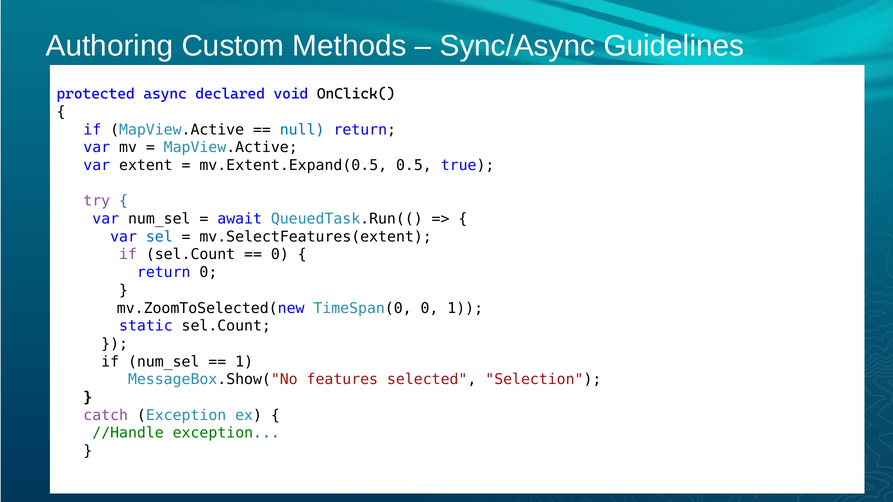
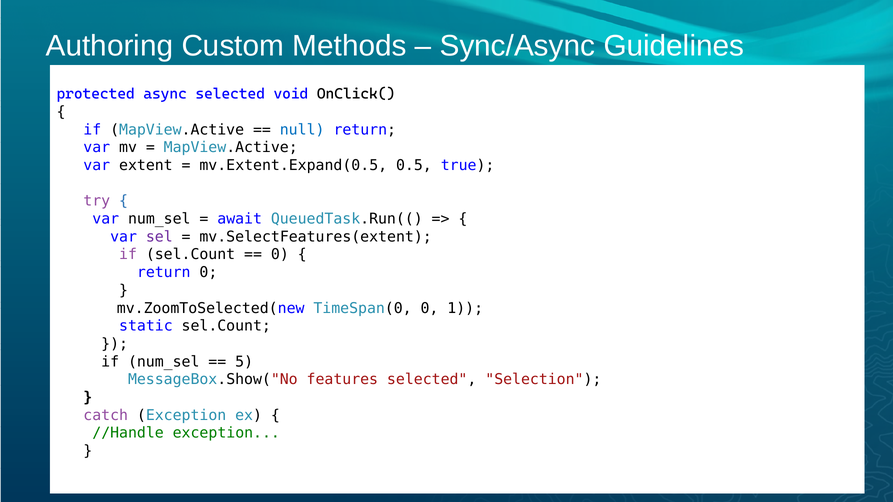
async declared: declared -> selected
sel colour: blue -> purple
1 at (244, 362): 1 -> 5
